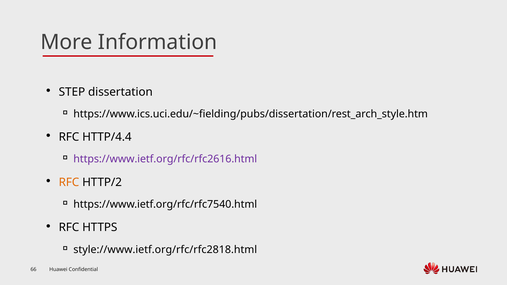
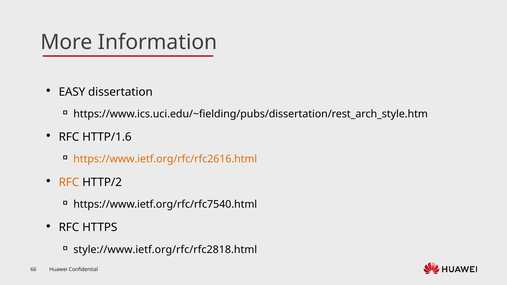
STEP: STEP -> EASY
HTTP/4.4: HTTP/4.4 -> HTTP/1.6
https://www.ietf.org/rfc/rfc2616.html colour: purple -> orange
